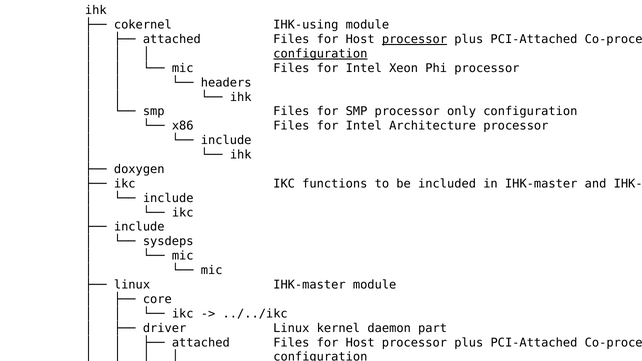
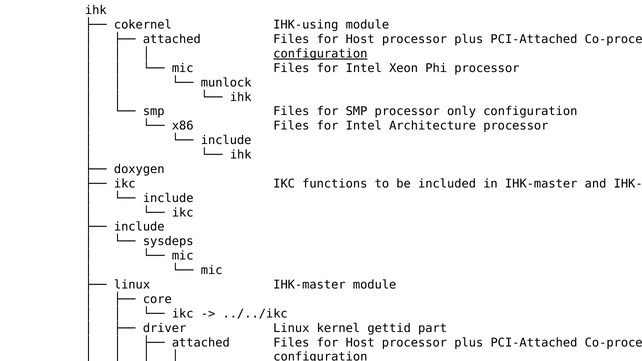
processor at (414, 39) underline: present -> none
headers: headers -> munlock
daemon: daemon -> gettid
